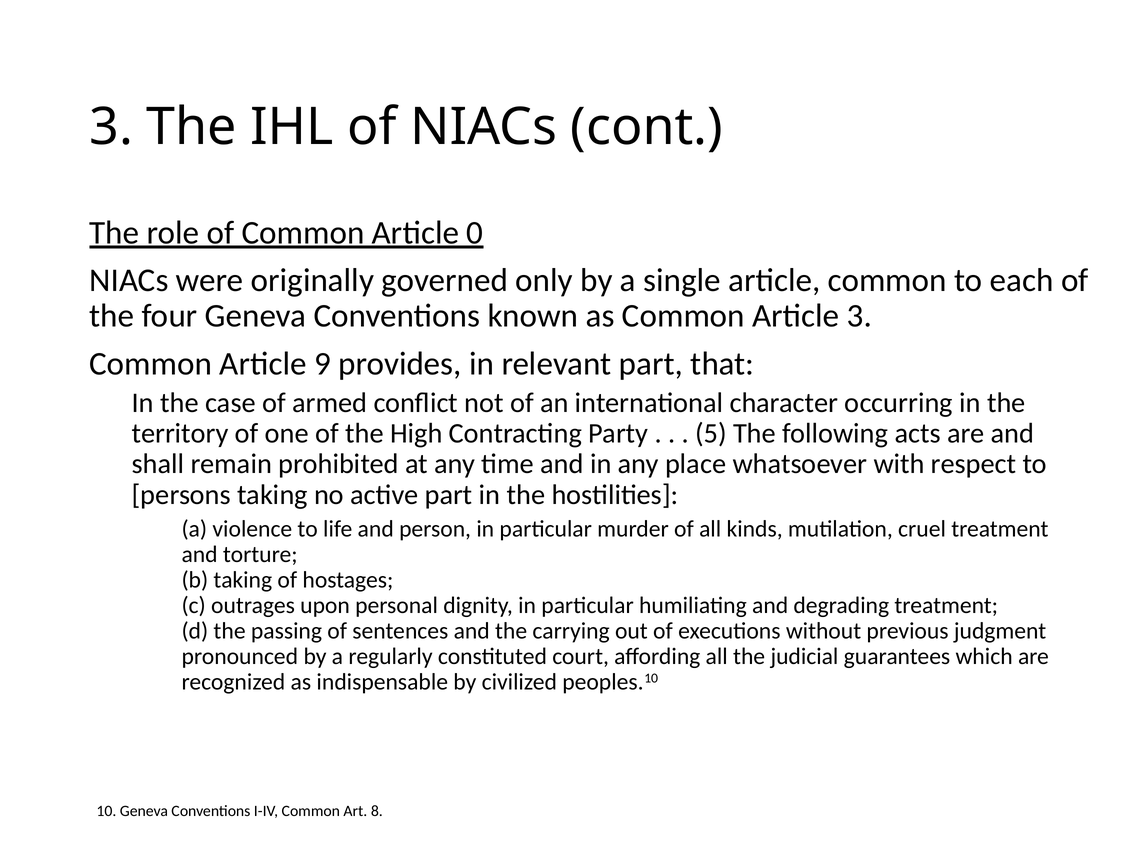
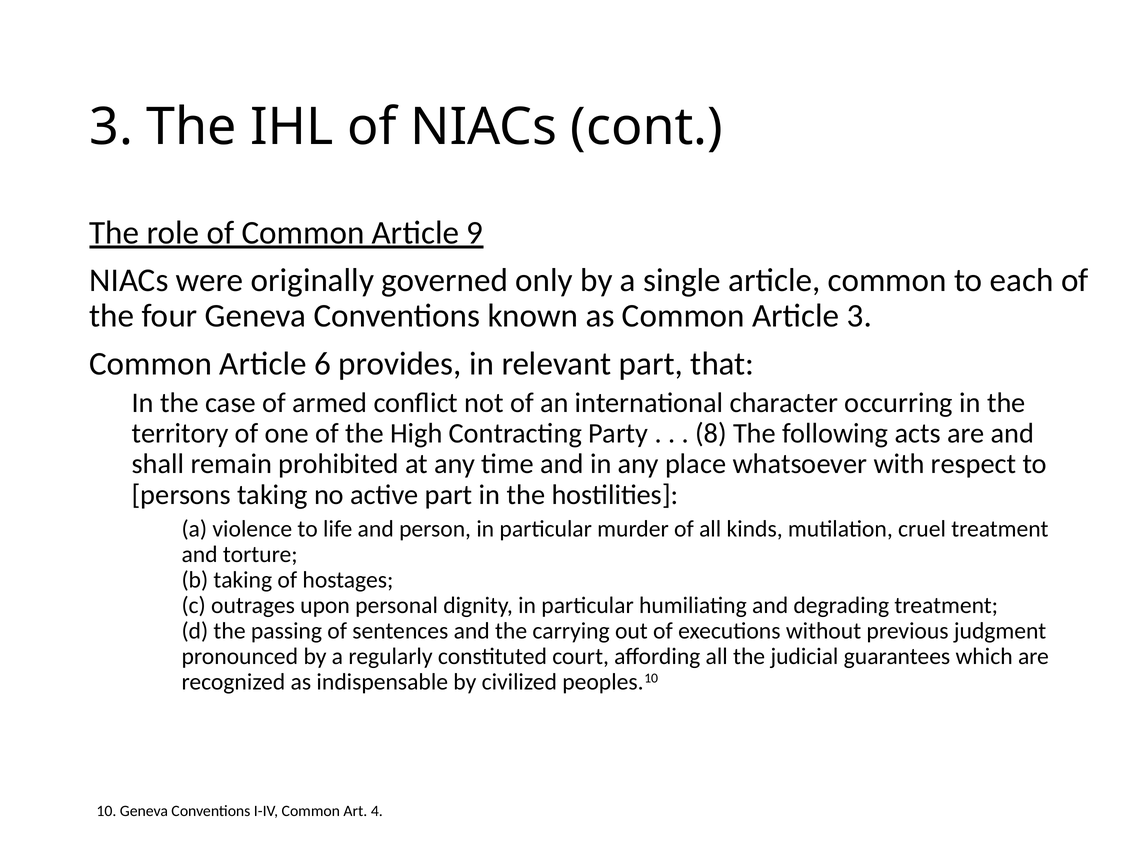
0: 0 -> 9
9: 9 -> 6
5: 5 -> 8
8: 8 -> 4
